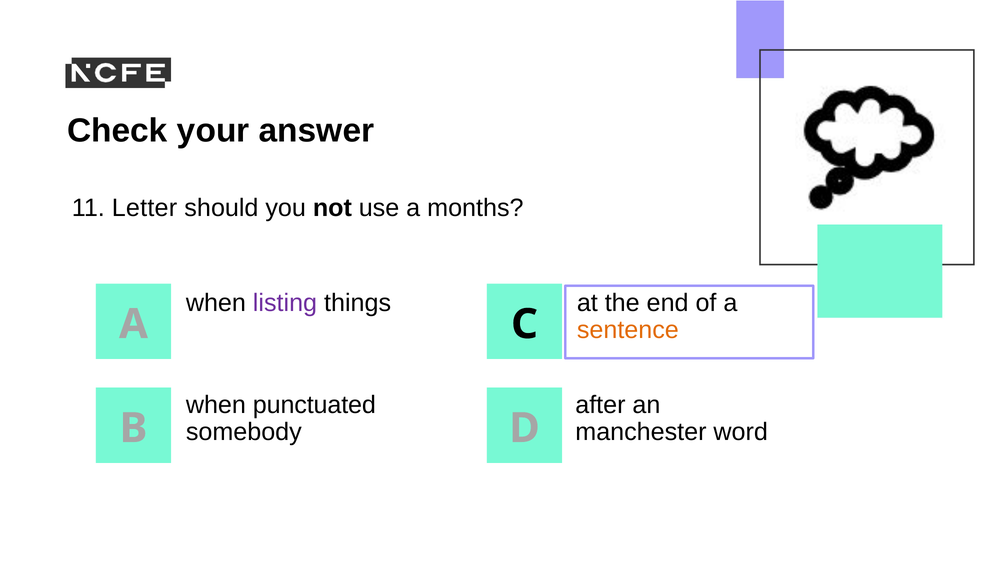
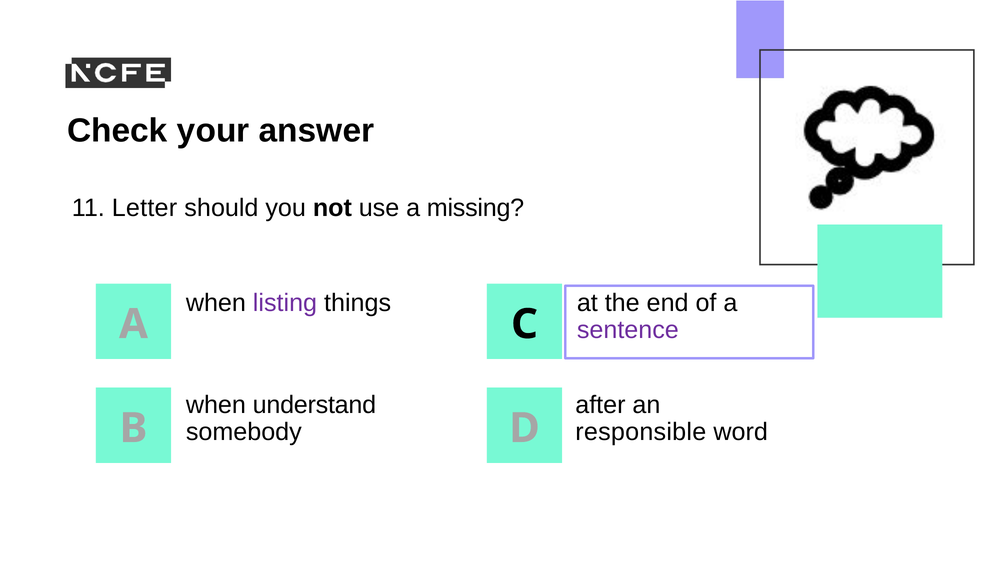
months: months -> missing
sentence colour: orange -> purple
punctuated: punctuated -> understand
manchester: manchester -> responsible
